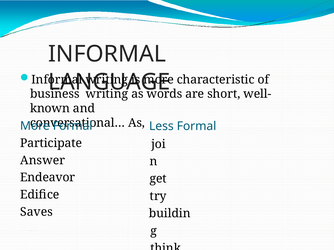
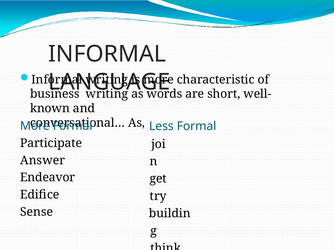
Saves: Saves -> Sense
